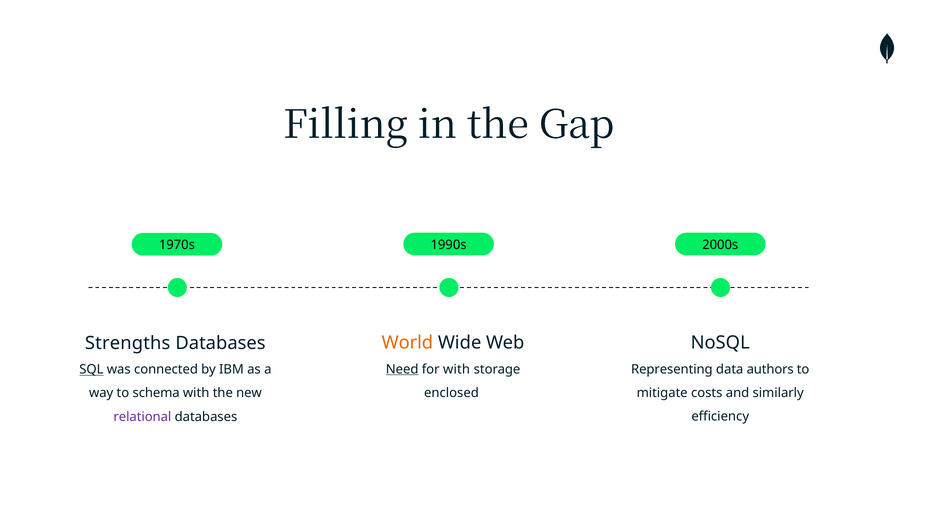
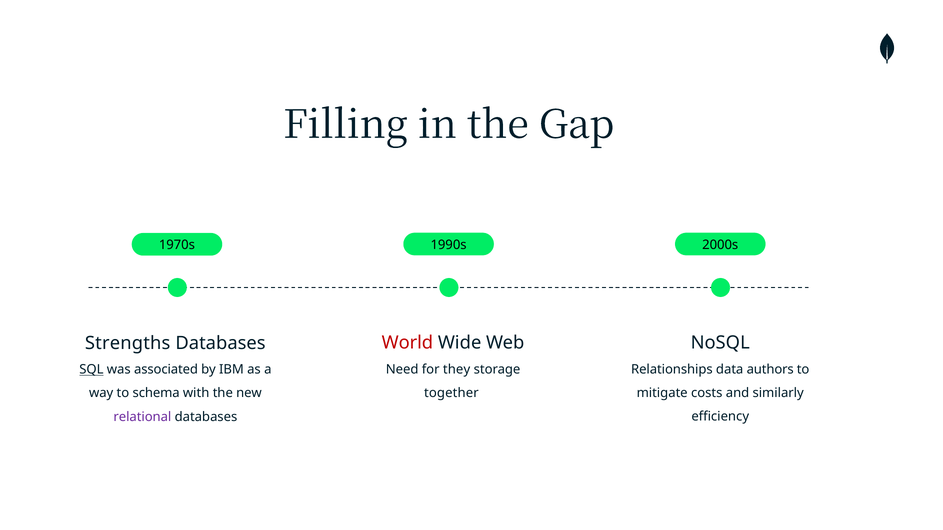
World colour: orange -> red
Need underline: present -> none
for with: with -> they
Representing: Representing -> Relationships
connected: connected -> associated
enclosed: enclosed -> together
